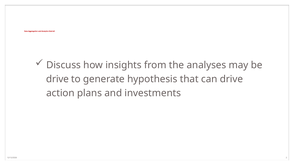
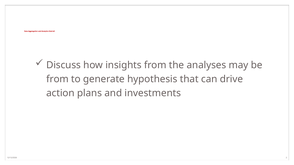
drive at (57, 79): drive -> from
